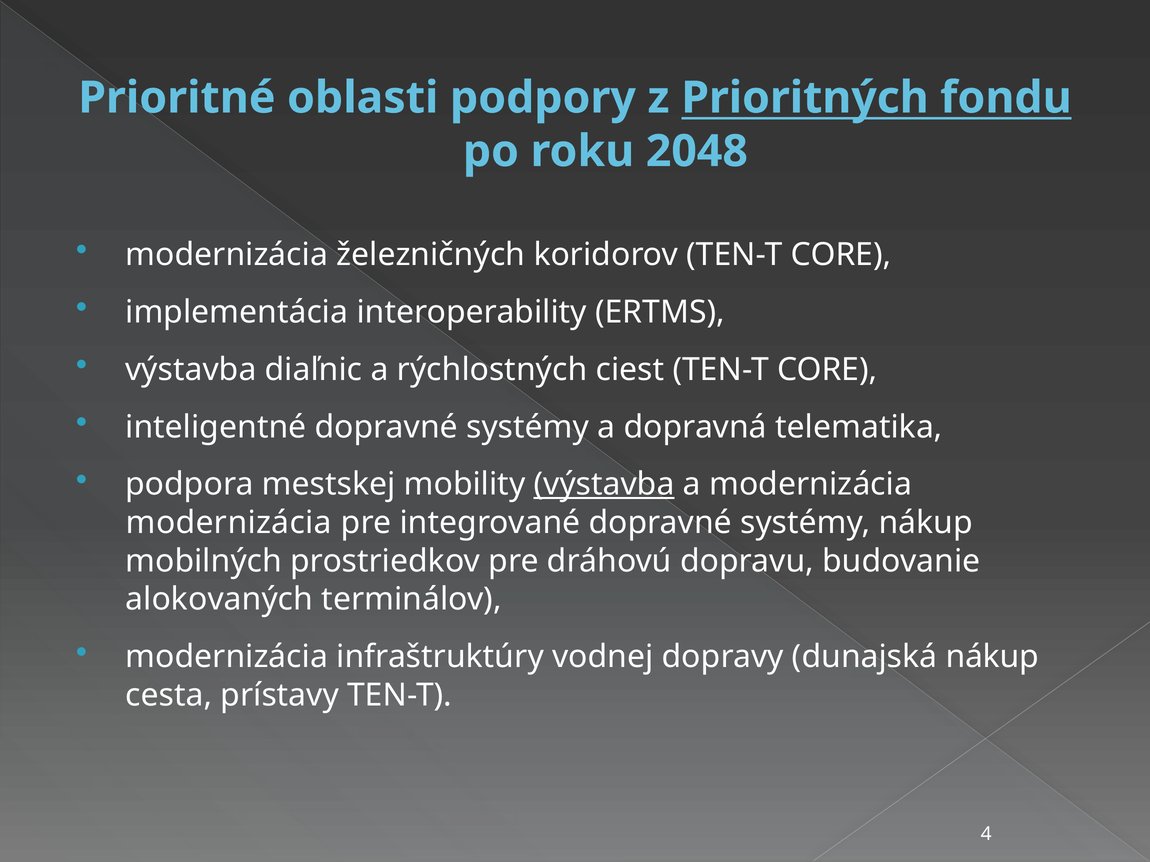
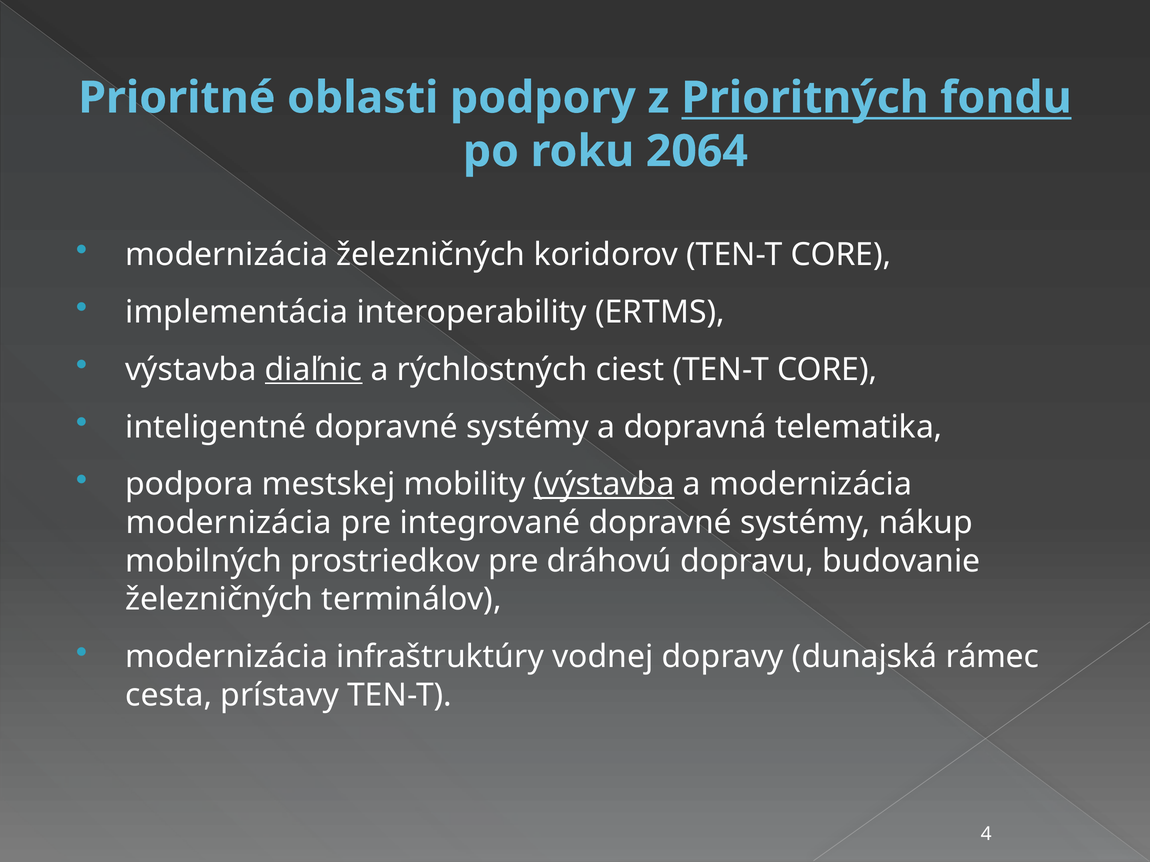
2048: 2048 -> 2064
diaľnic underline: none -> present
alokovaných at (219, 600): alokovaných -> železničných
dunajská nákup: nákup -> rámec
